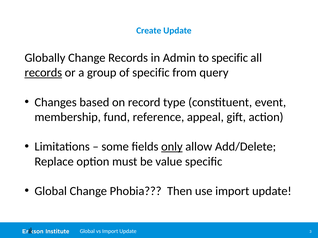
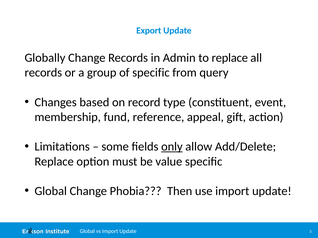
Create: Create -> Export
to specific: specific -> replace
records at (43, 73) underline: present -> none
